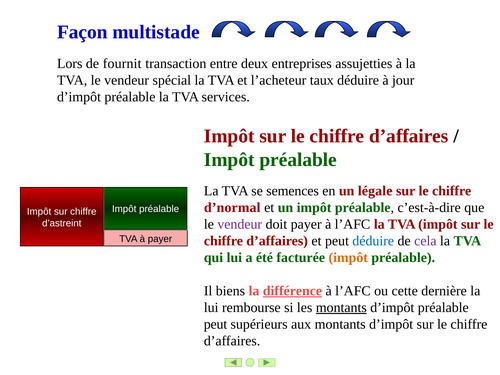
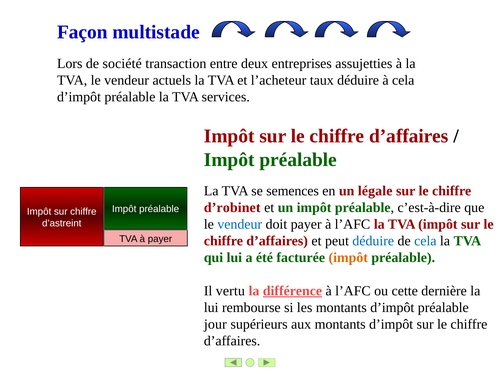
fournit: fournit -> société
spécial: spécial -> actuels
à jour: jour -> cela
d’normal: d’normal -> d’robinet
vendeur at (240, 224) colour: purple -> blue
cela at (425, 241) colour: purple -> blue
biens: biens -> vertu
montants at (341, 308) underline: present -> none
peut at (215, 324): peut -> jour
